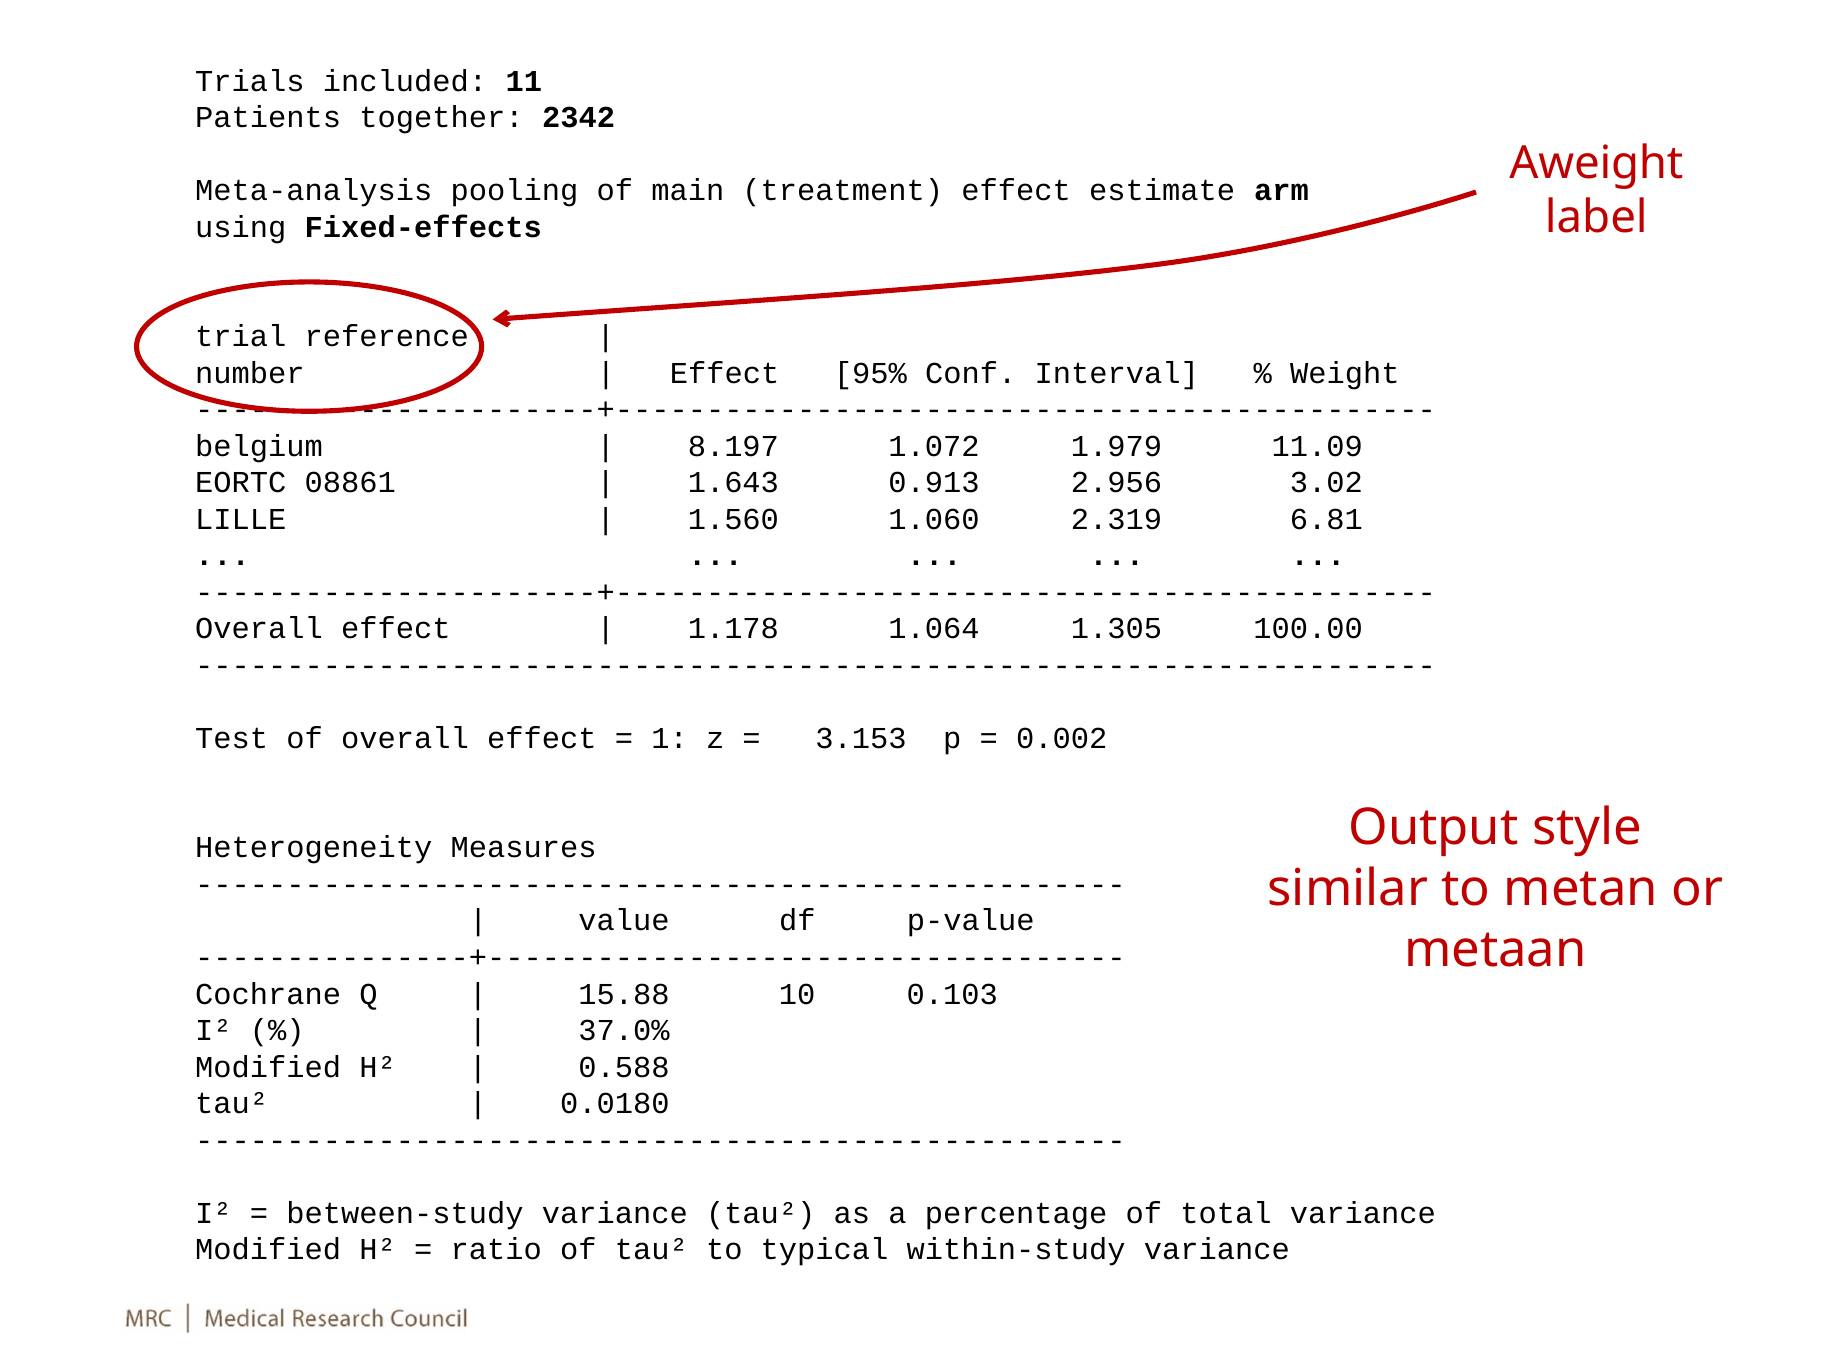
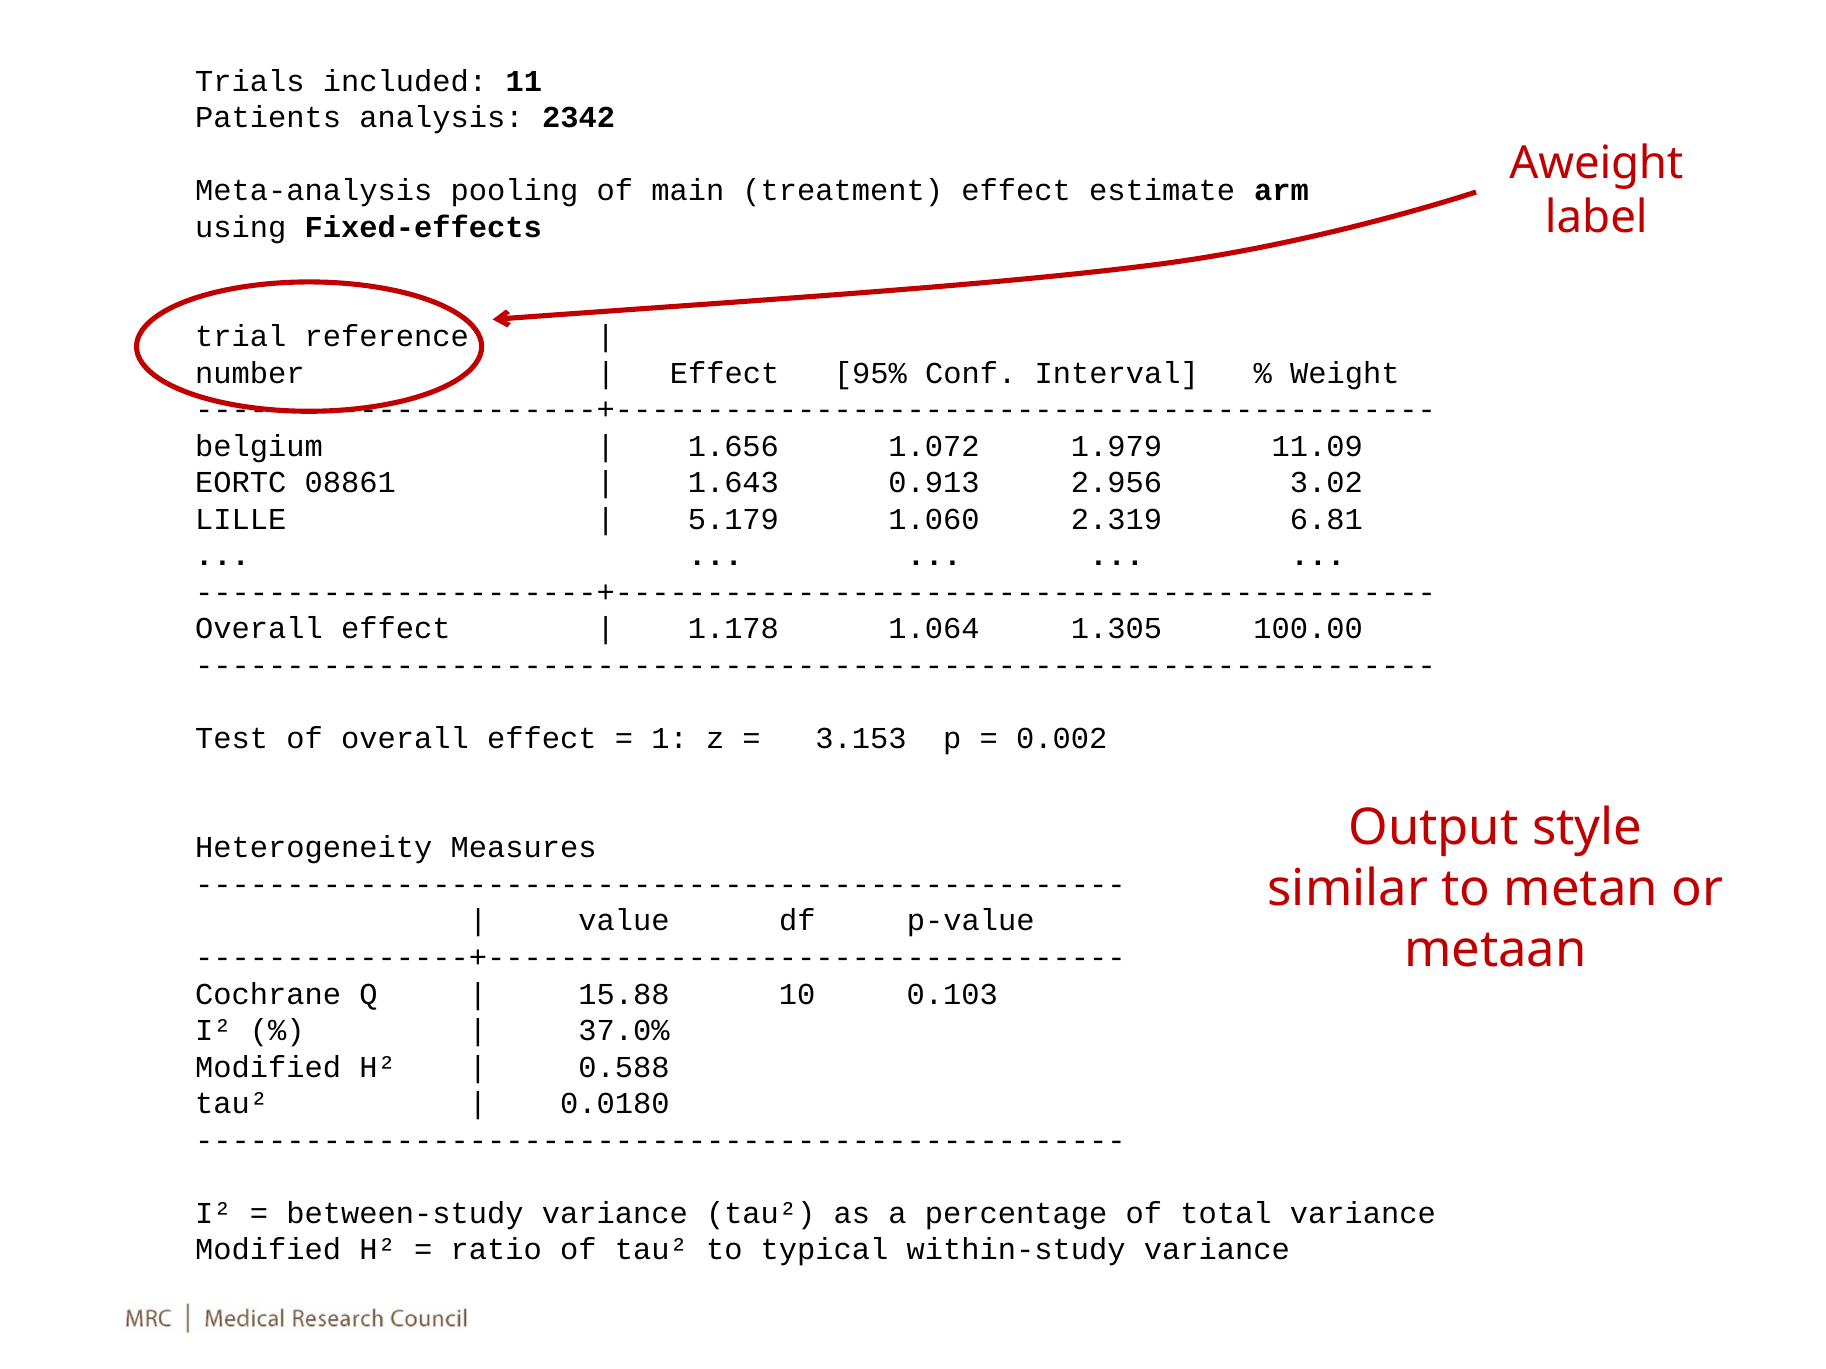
together: together -> analysis
8.197: 8.197 -> 1.656
1.560: 1.560 -> 5.179
